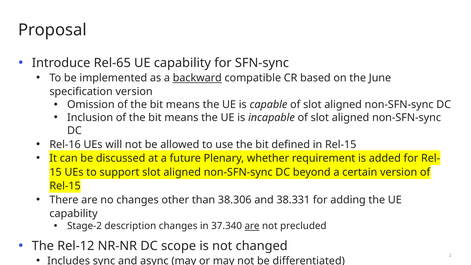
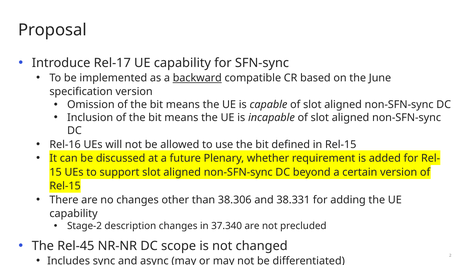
Rel-65: Rel-65 -> Rel-17
are at (252, 226) underline: present -> none
Rel-12: Rel-12 -> Rel-45
